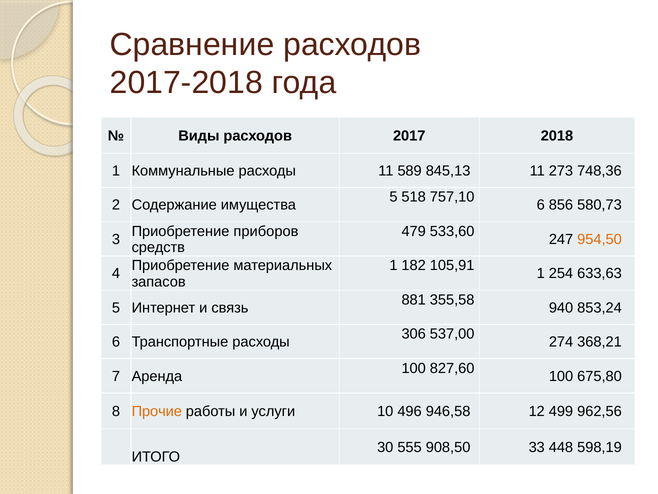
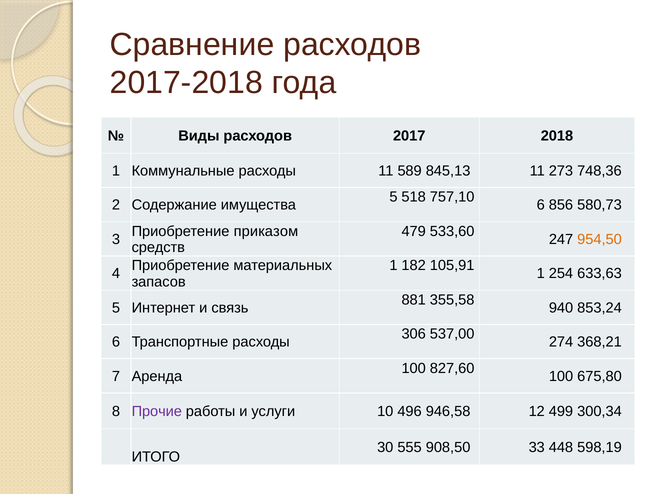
приборов: приборов -> приказом
Прочие colour: orange -> purple
962,56: 962,56 -> 300,34
